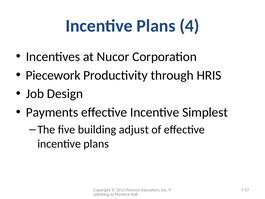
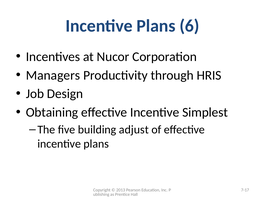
4: 4 -> 6
Piecework: Piecework -> Managers
Payments: Payments -> Obtaining
